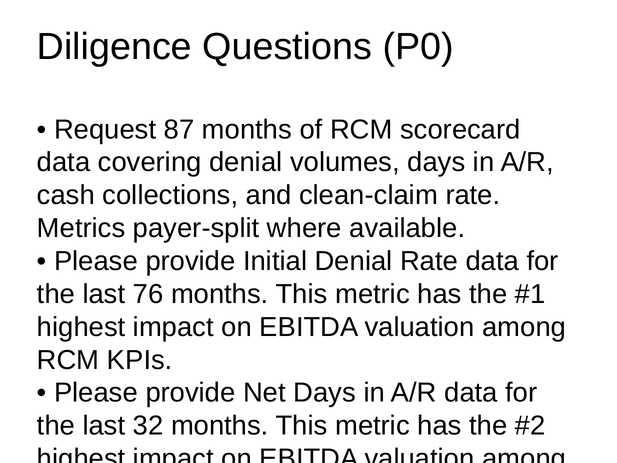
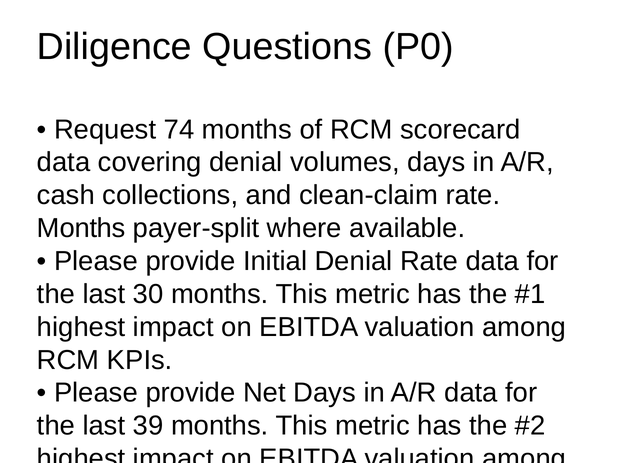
87: 87 -> 74
Metrics at (81, 228): Metrics -> Months
76: 76 -> 30
32: 32 -> 39
